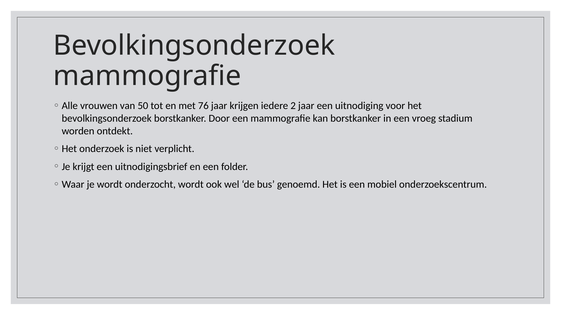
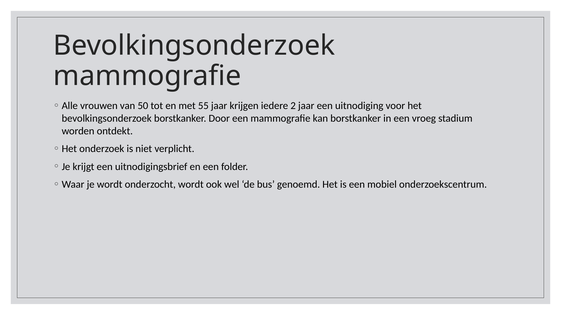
76: 76 -> 55
